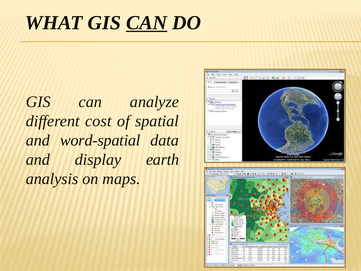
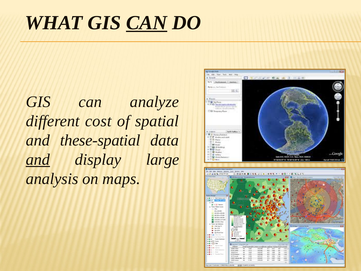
word-spatial: word-spatial -> these-spatial
and at (38, 159) underline: none -> present
earth: earth -> large
